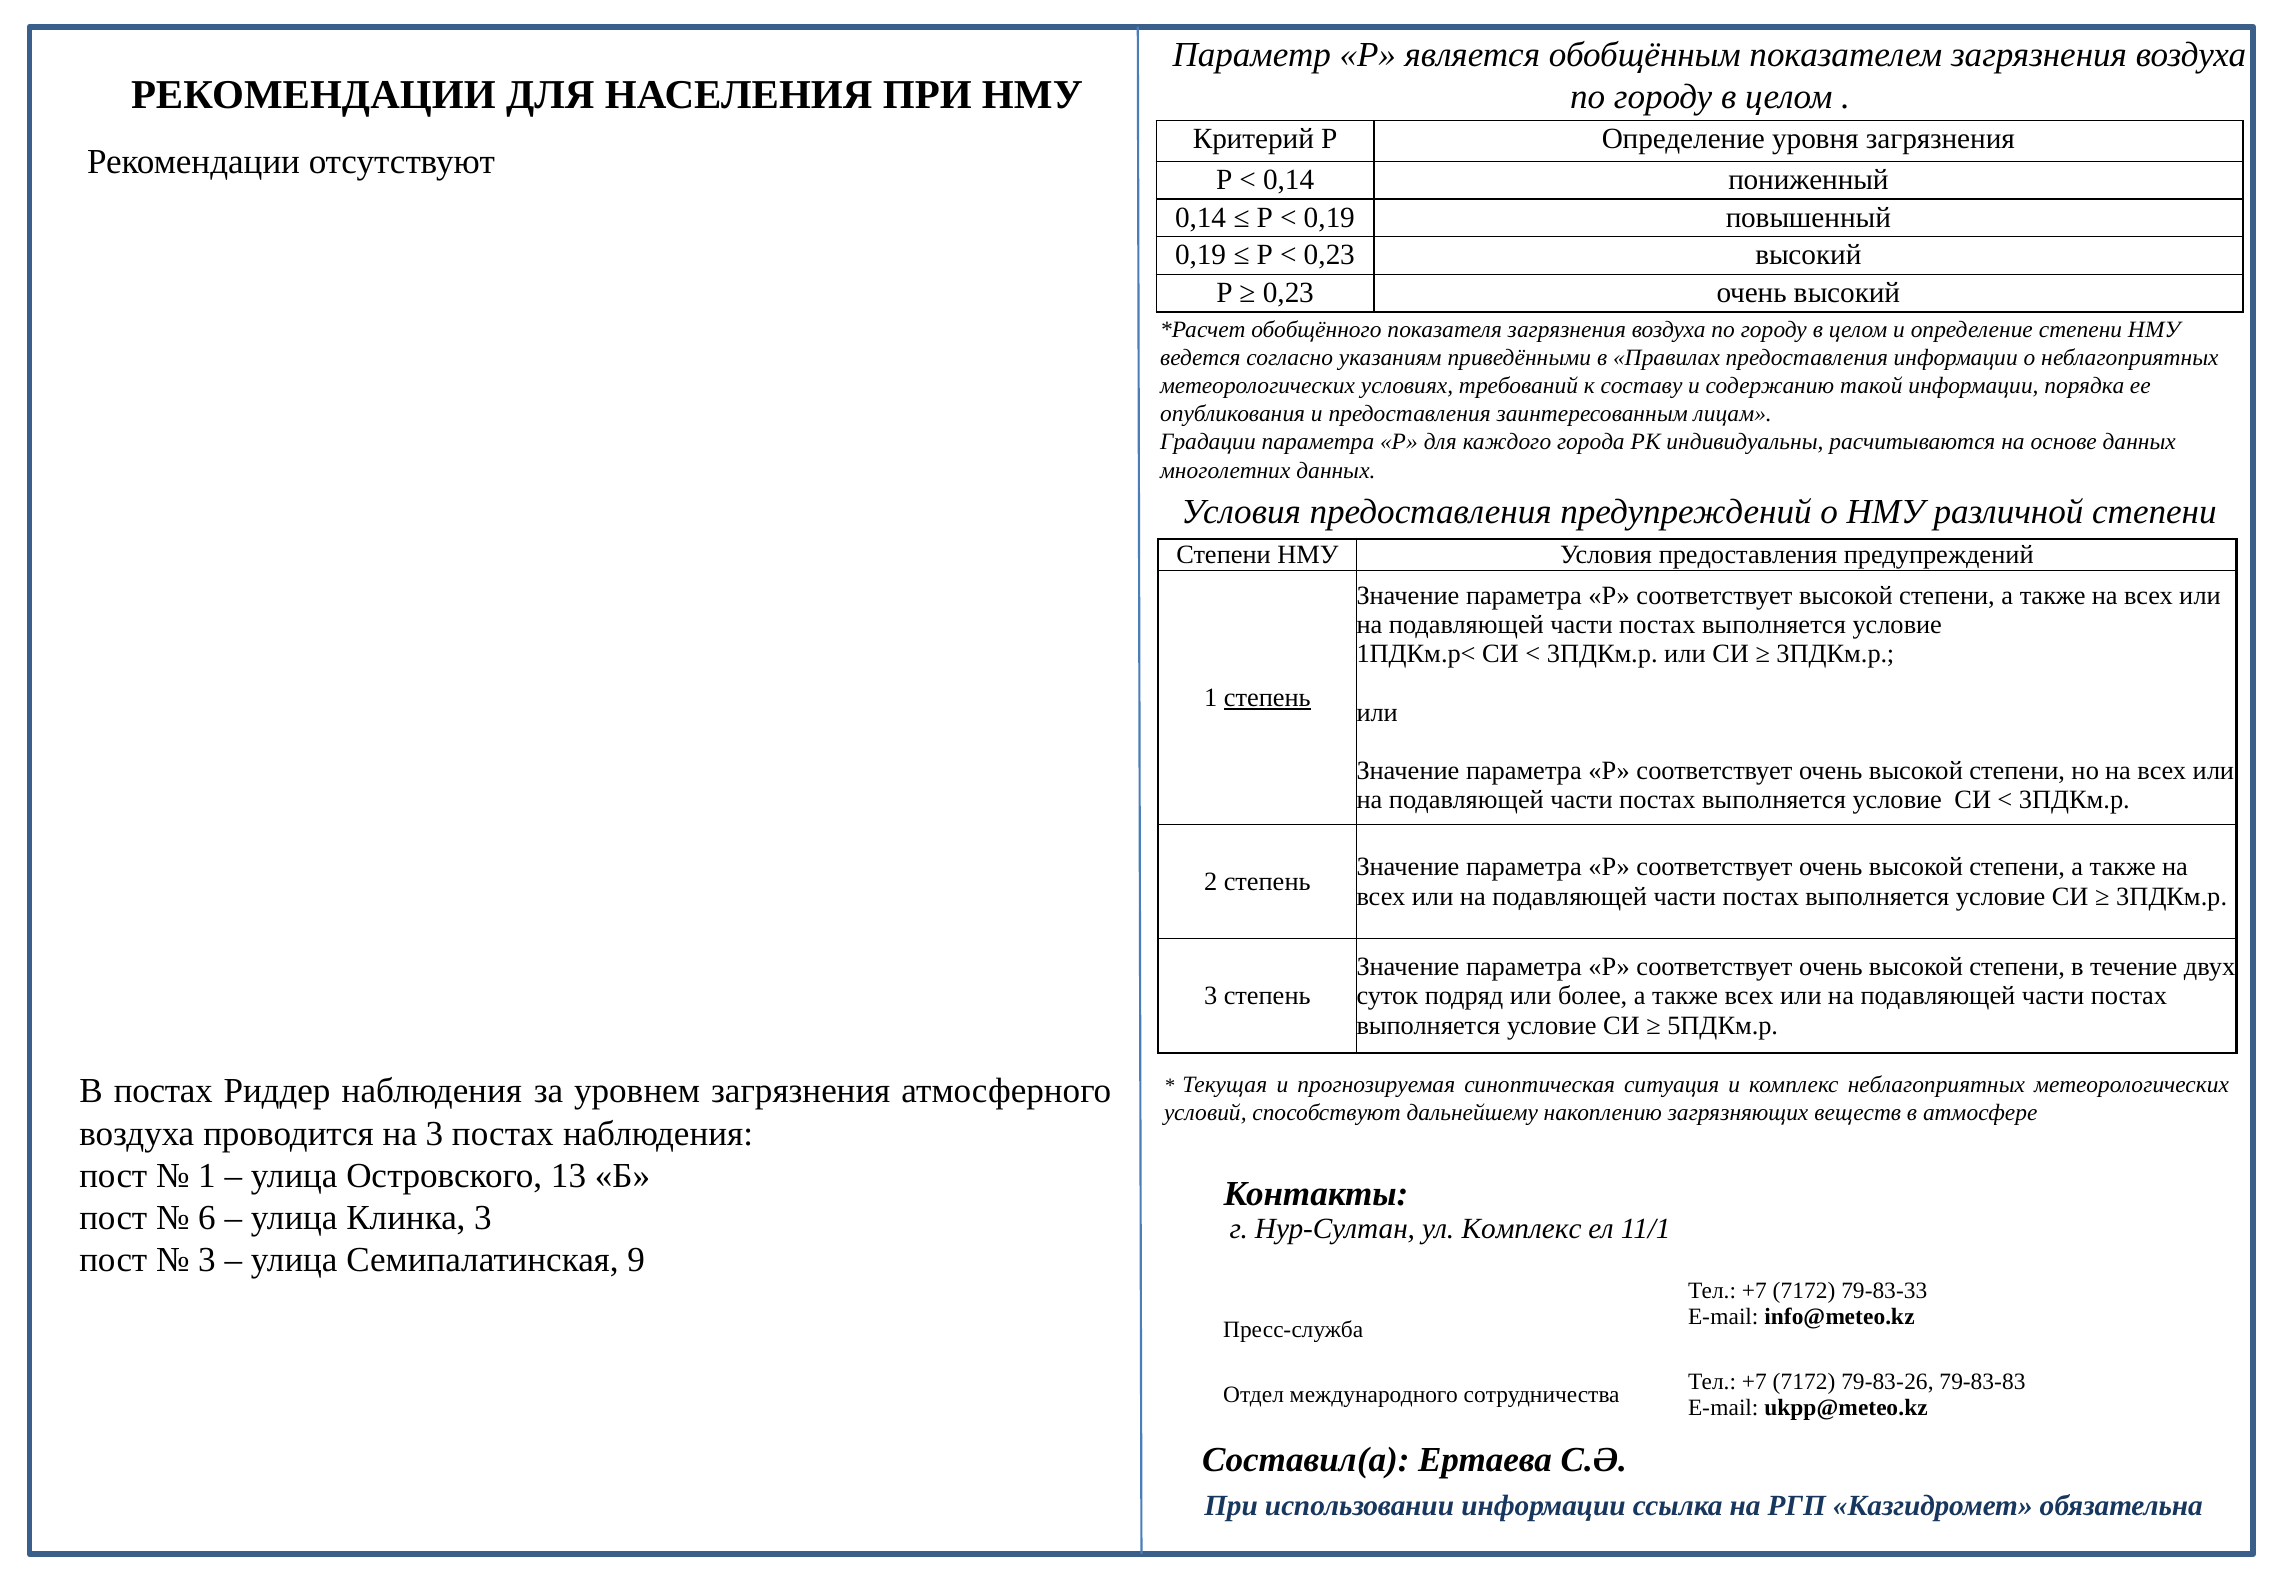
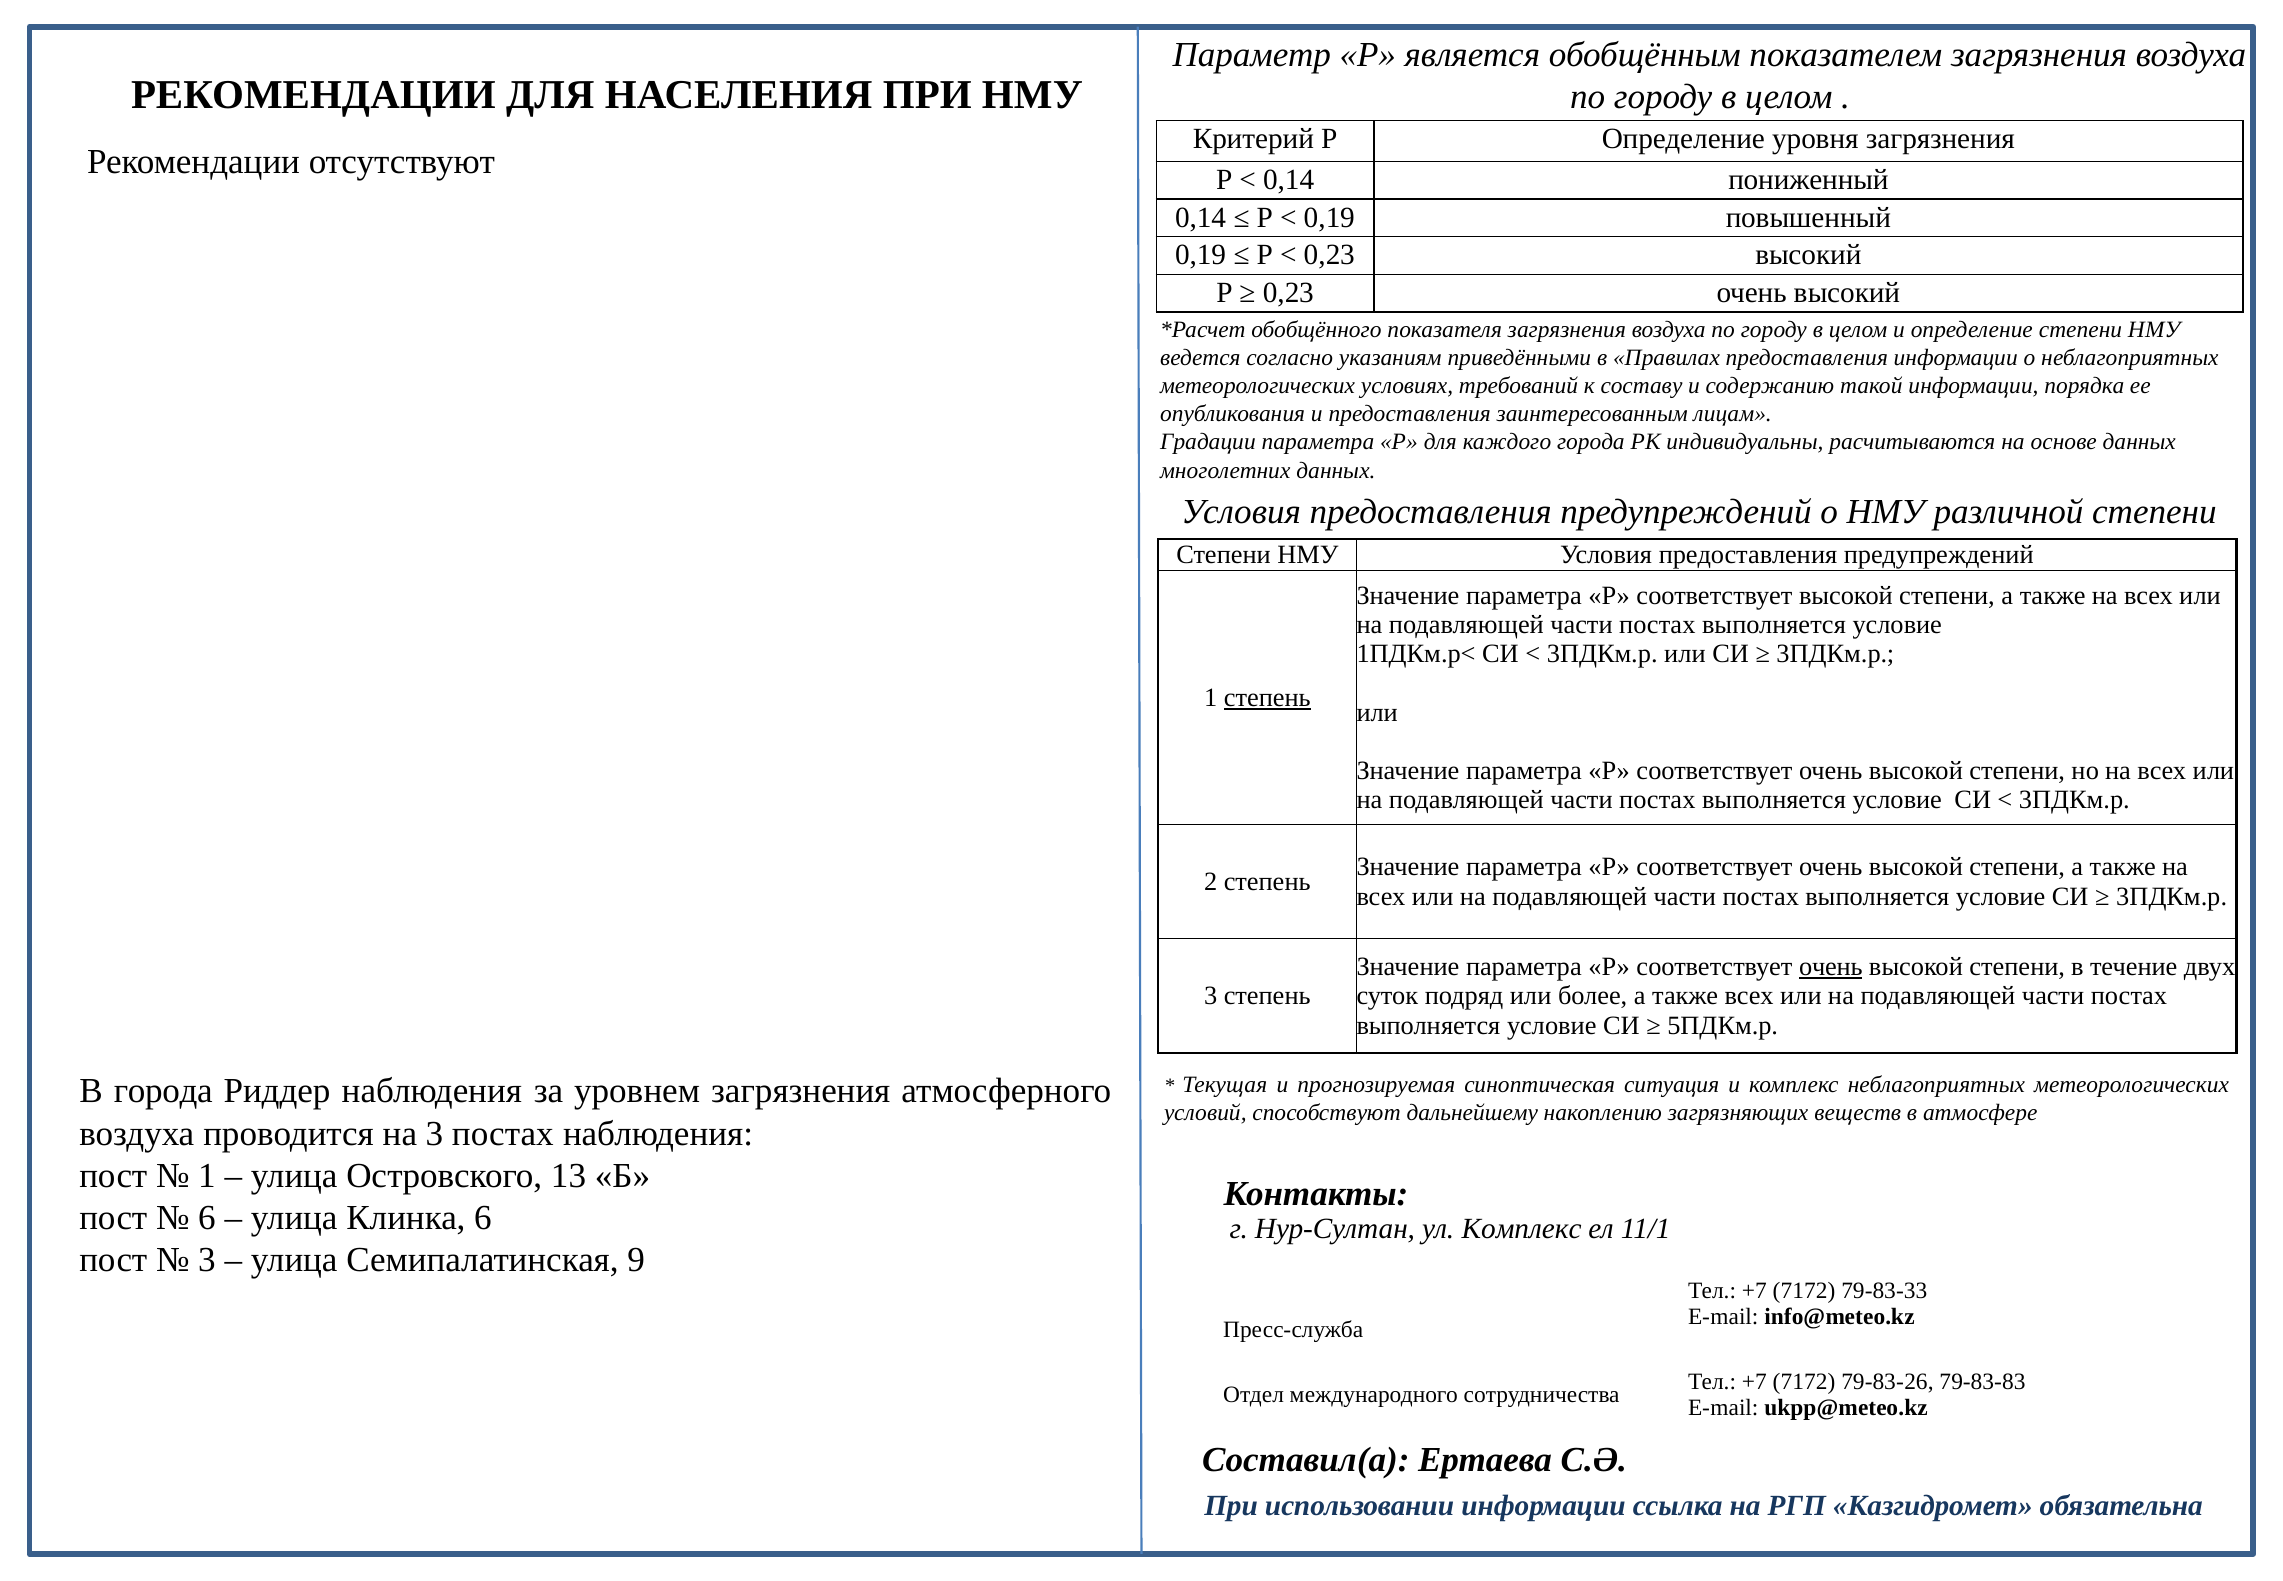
очень at (1831, 967) underline: none -> present
В постах: постах -> города
Клинка 3: 3 -> 6
